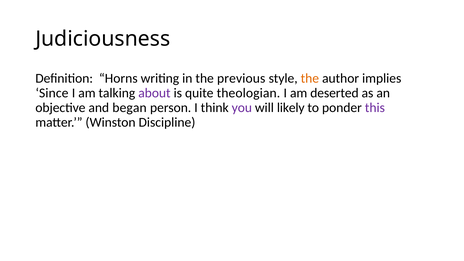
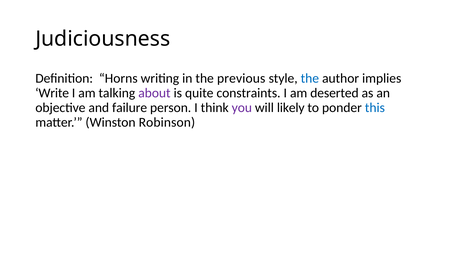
the at (310, 78) colour: orange -> blue
Since: Since -> Write
theologian: theologian -> constraints
began: began -> failure
this colour: purple -> blue
Discipline: Discipline -> Robinson
